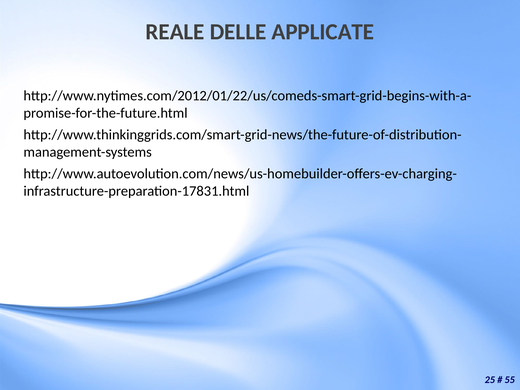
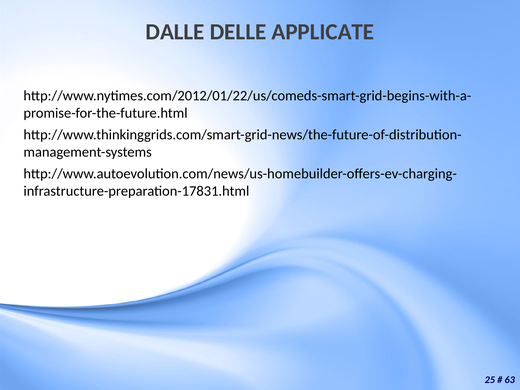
REALE: REALE -> DALLE
55: 55 -> 63
